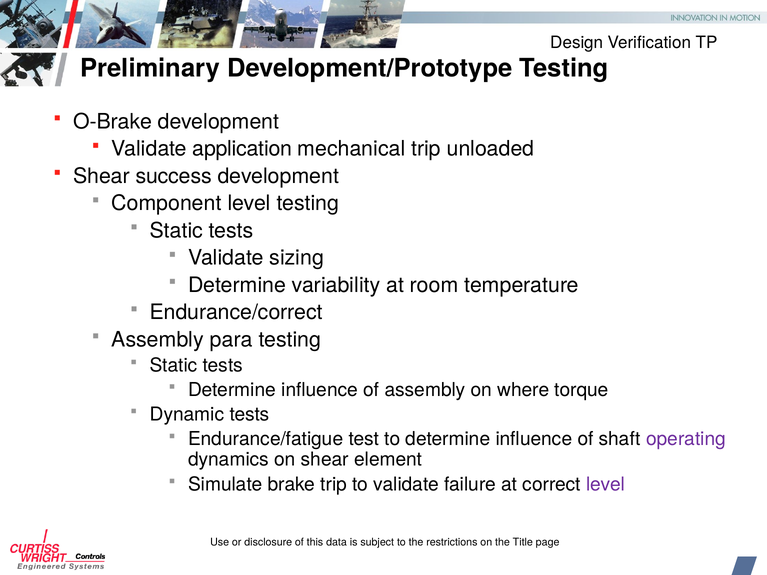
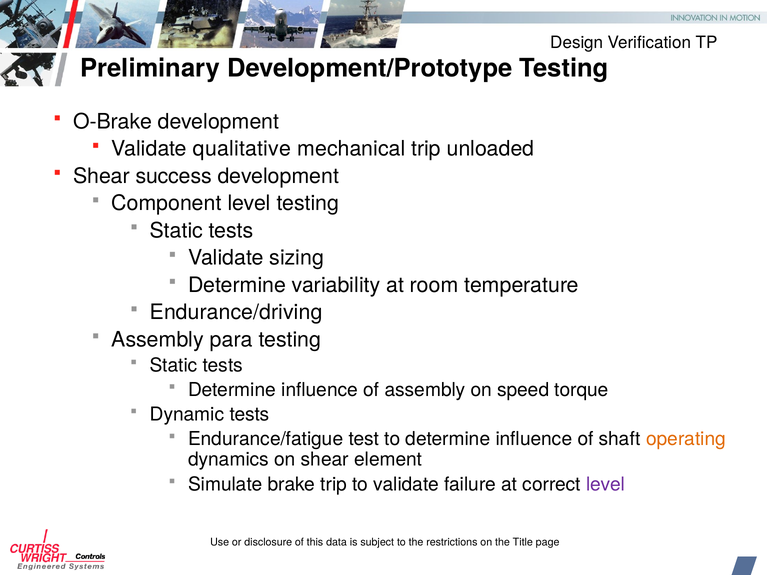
application: application -> qualitative
Endurance/correct: Endurance/correct -> Endurance/driving
where: where -> speed
operating colour: purple -> orange
